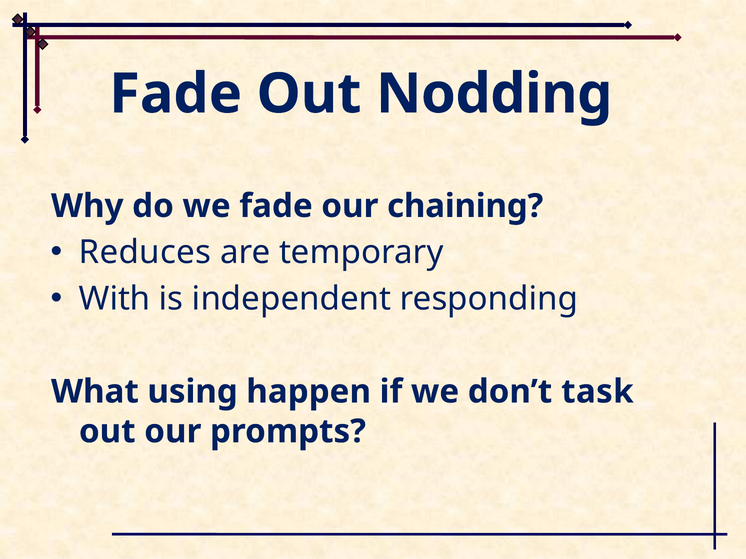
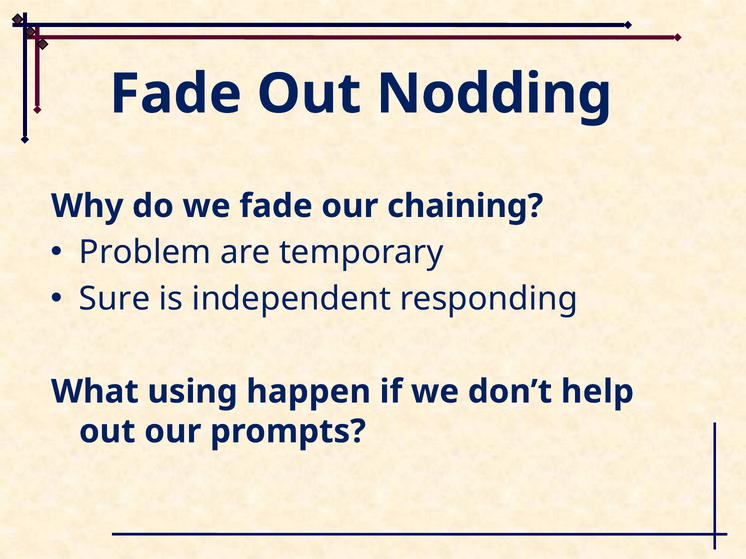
Reduces: Reduces -> Problem
With: With -> Sure
task: task -> help
